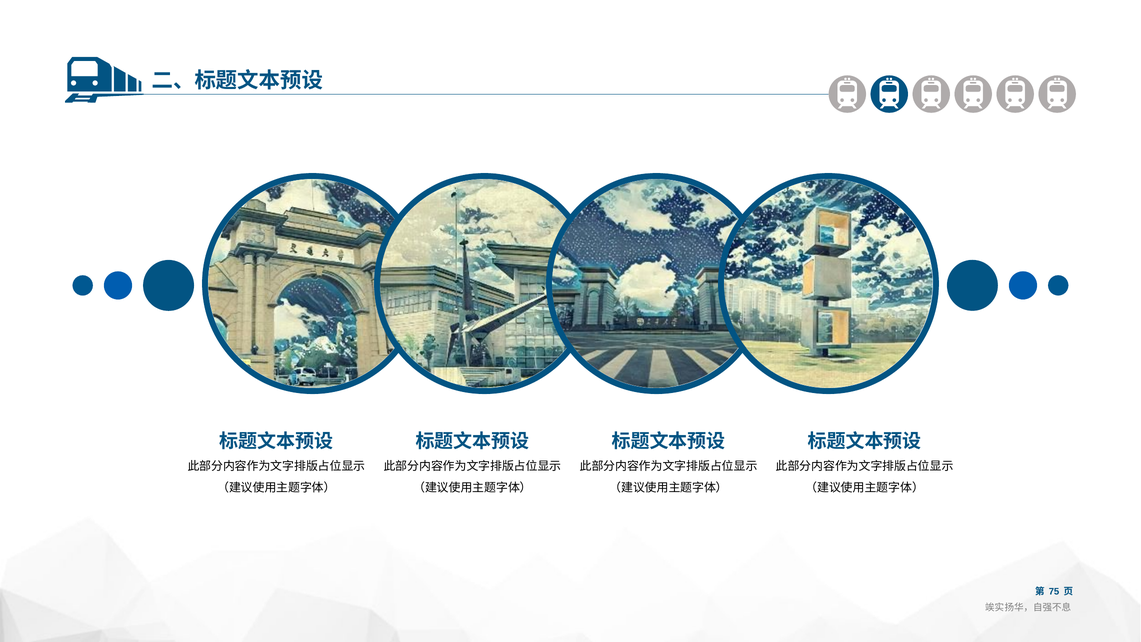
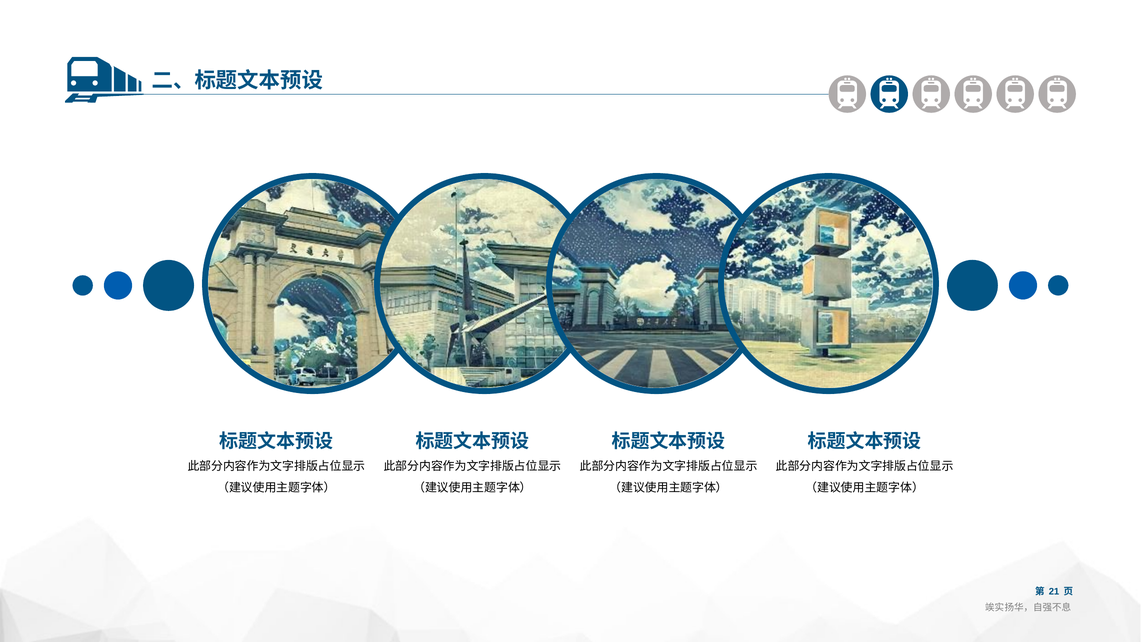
75: 75 -> 21
